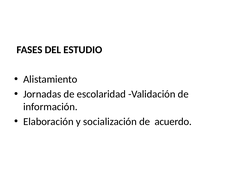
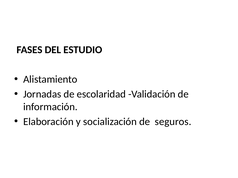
acuerdo: acuerdo -> seguros
